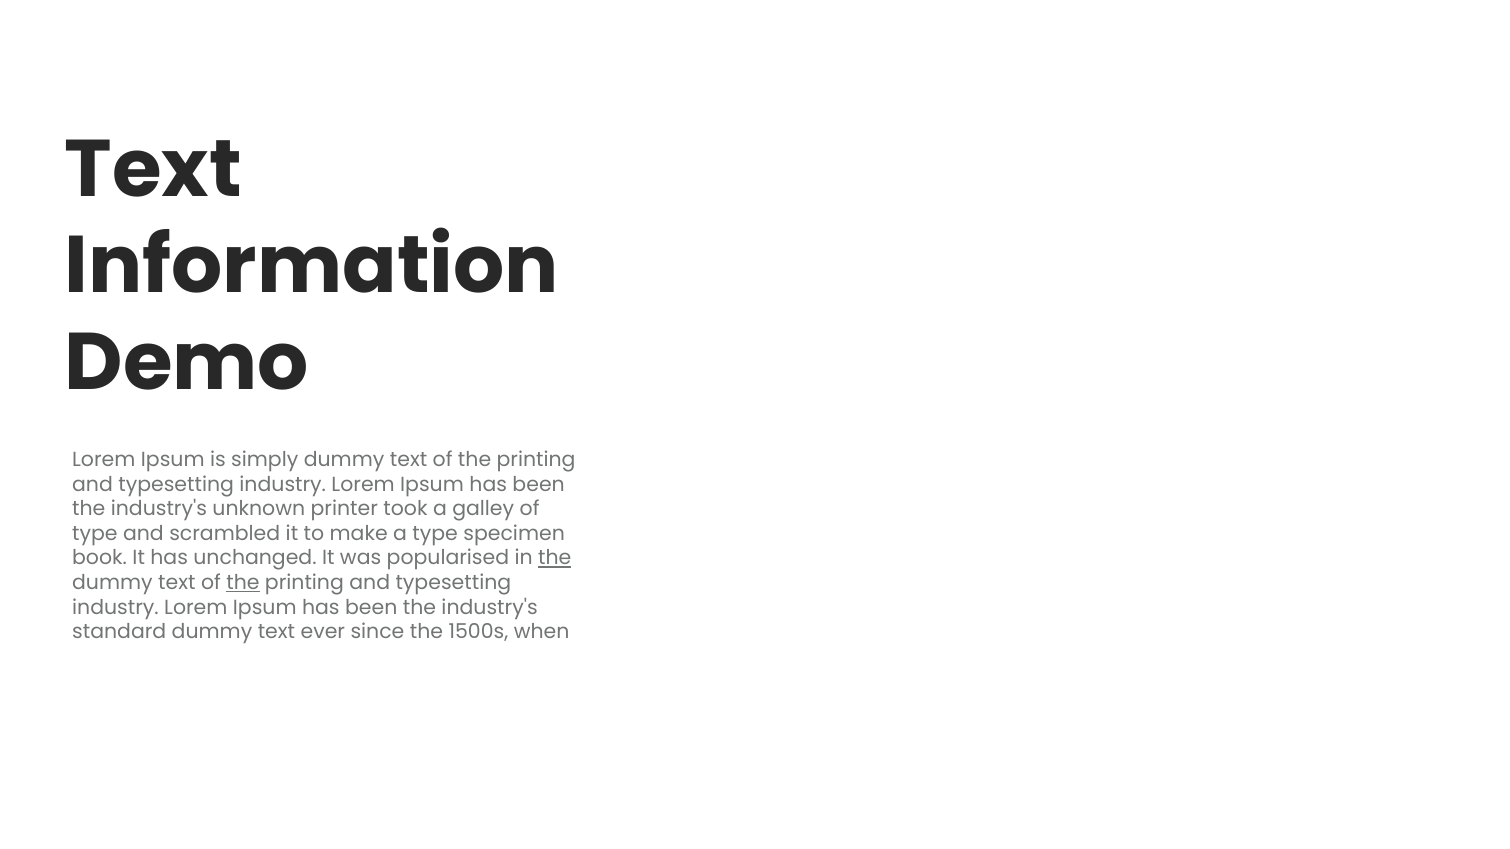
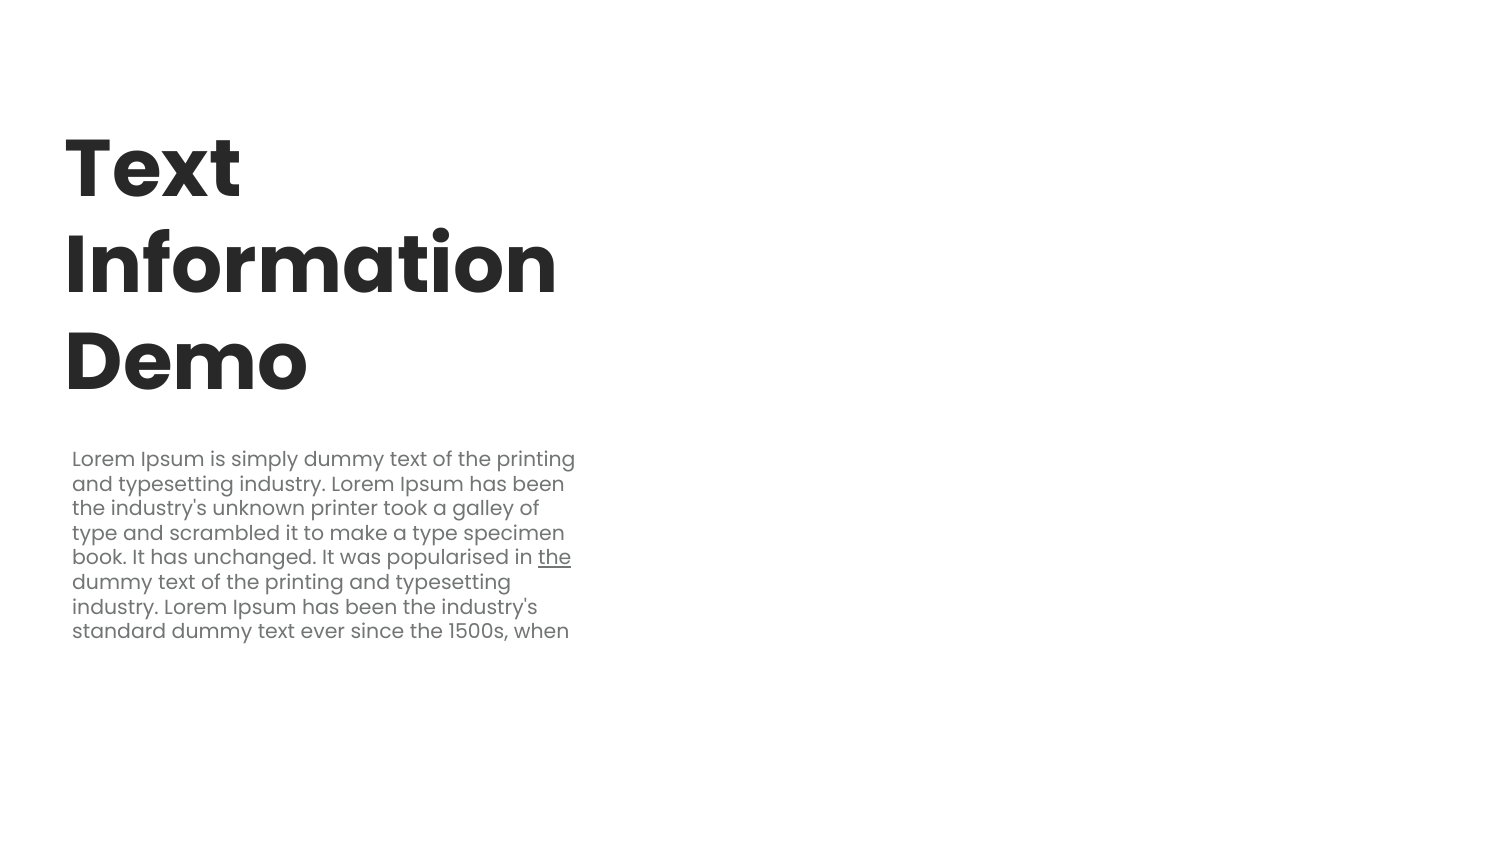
the at (243, 583) underline: present -> none
